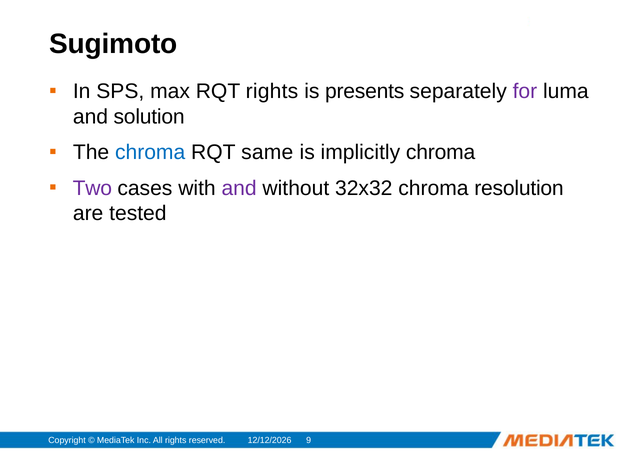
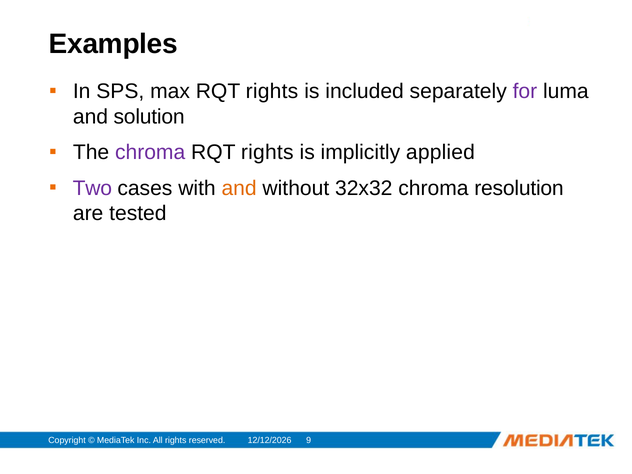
Sugimoto: Sugimoto -> Examples
presents: presents -> included
chroma at (150, 152) colour: blue -> purple
same at (267, 152): same -> rights
implicitly chroma: chroma -> applied
and at (239, 188) colour: purple -> orange
